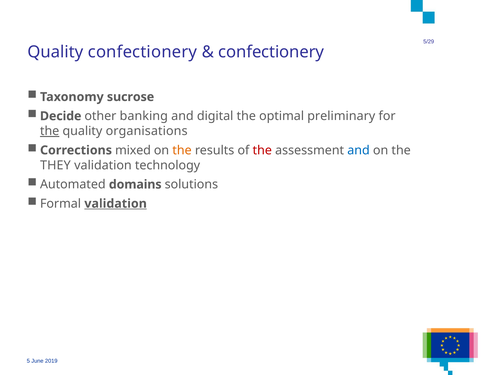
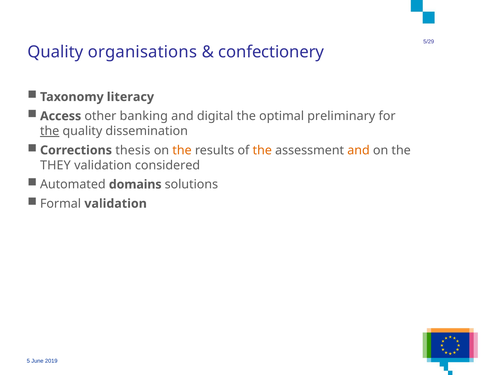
Quality confectionery: confectionery -> organisations
sucrose: sucrose -> literacy
Decide: Decide -> Access
organisations: organisations -> dissemination
mixed: mixed -> thesis
the at (262, 150) colour: red -> orange
and at (359, 150) colour: blue -> orange
technology: technology -> considered
validation at (116, 204) underline: present -> none
